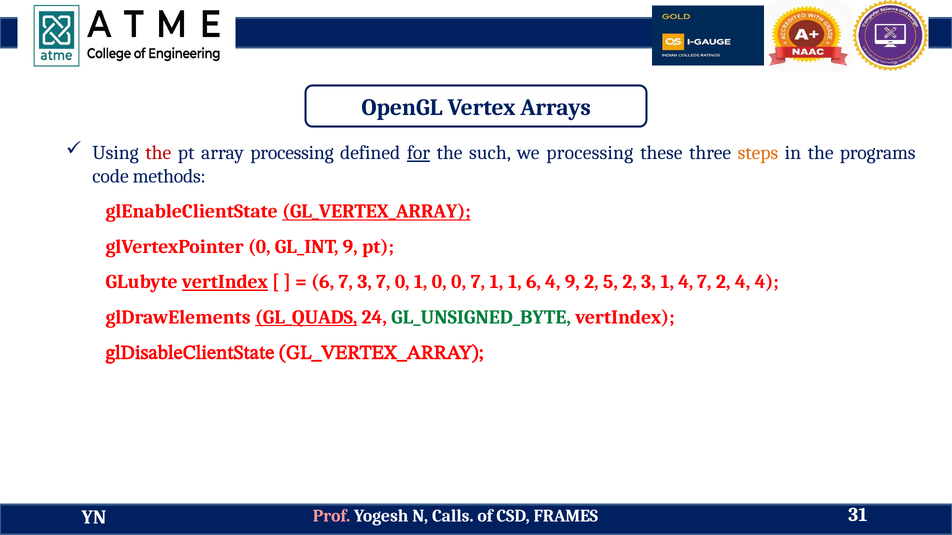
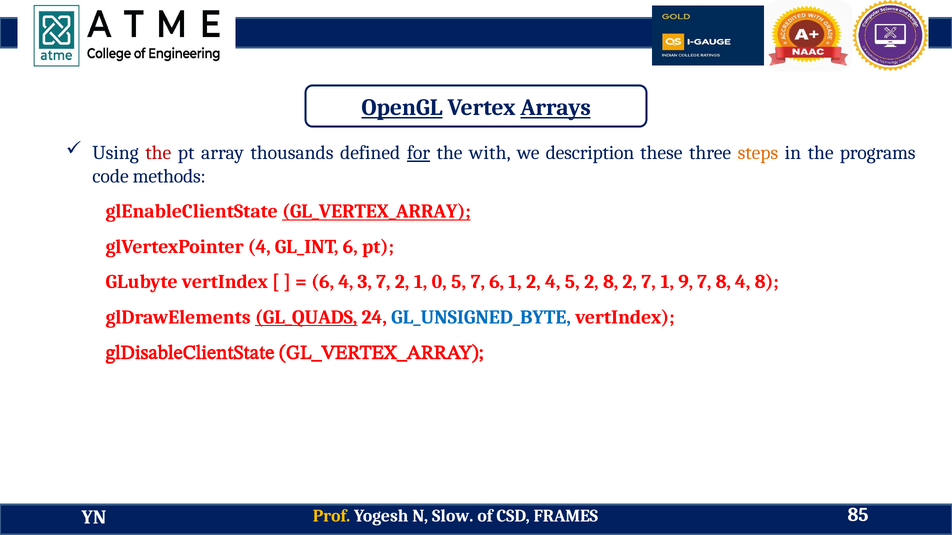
OpenGL underline: none -> present
Arrays underline: none -> present
array processing: processing -> thousands
such: such -> with
we processing: processing -> description
glVertexPointer 0: 0 -> 4
GL_INT 9: 9 -> 6
vertIndex at (225, 282) underline: present -> none
6 7: 7 -> 4
7 0: 0 -> 2
0 0: 0 -> 5
7 1: 1 -> 6
1 6: 6 -> 2
4 9: 9 -> 5
2 5: 5 -> 8
2 3: 3 -> 7
1 4: 4 -> 9
7 2: 2 -> 8
4 4: 4 -> 8
GL_UNSIGNED_BYTE colour: green -> blue
Prof colour: pink -> yellow
Calls: Calls -> Slow
31: 31 -> 85
